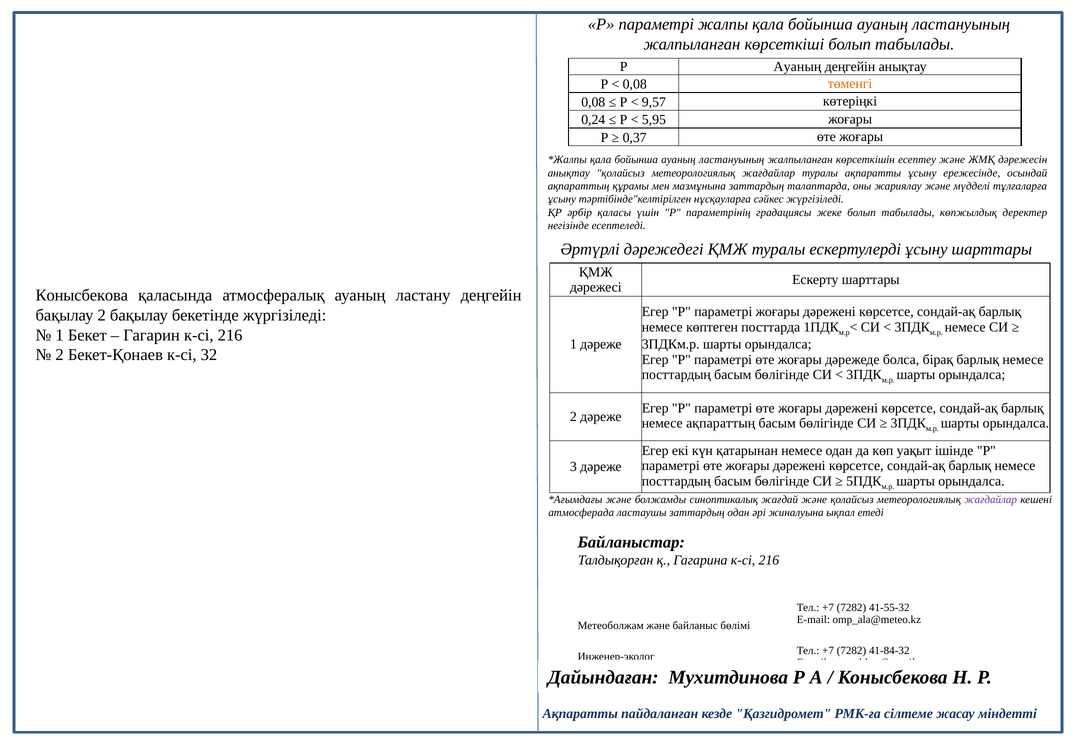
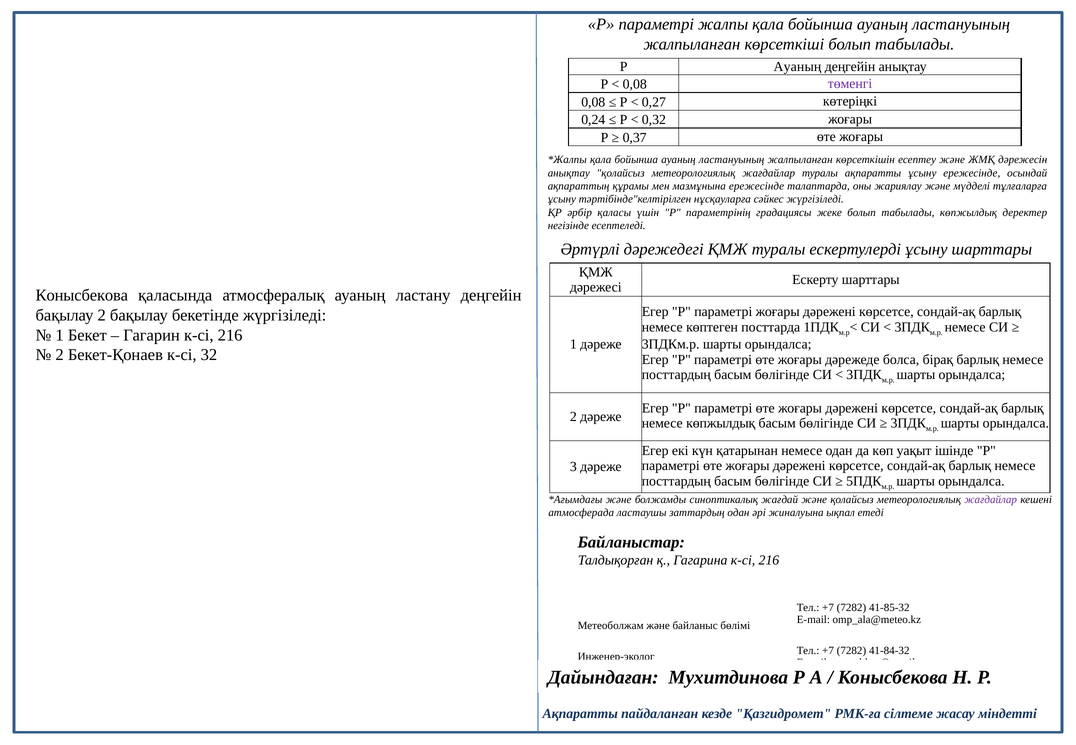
төменгі colour: orange -> purple
9,57: 9,57 -> 0,27
5,95: 5,95 -> 0,32
мазмұнына заттардың: заттардың -> ережесінде
немесе ақпараттың: ақпараттың -> көпжылдық
41-55-32: 41-55-32 -> 41-85-32
